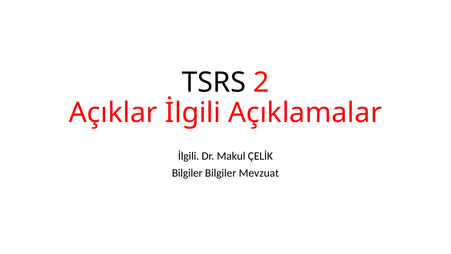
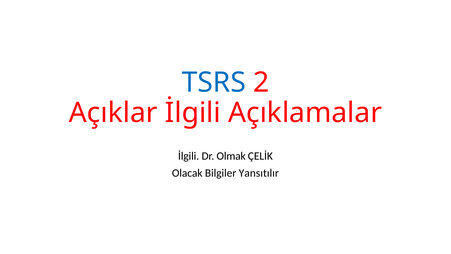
TSRS colour: black -> blue
Makul: Makul -> Olmak
Bilgiler at (187, 173): Bilgiler -> Olacak
Mevzuat: Mevzuat -> Yansıtılır
